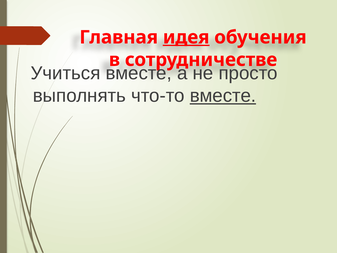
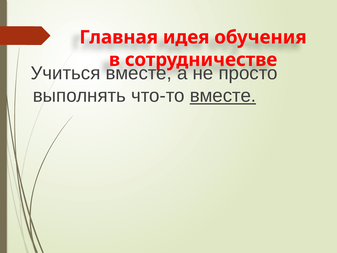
идея underline: present -> none
